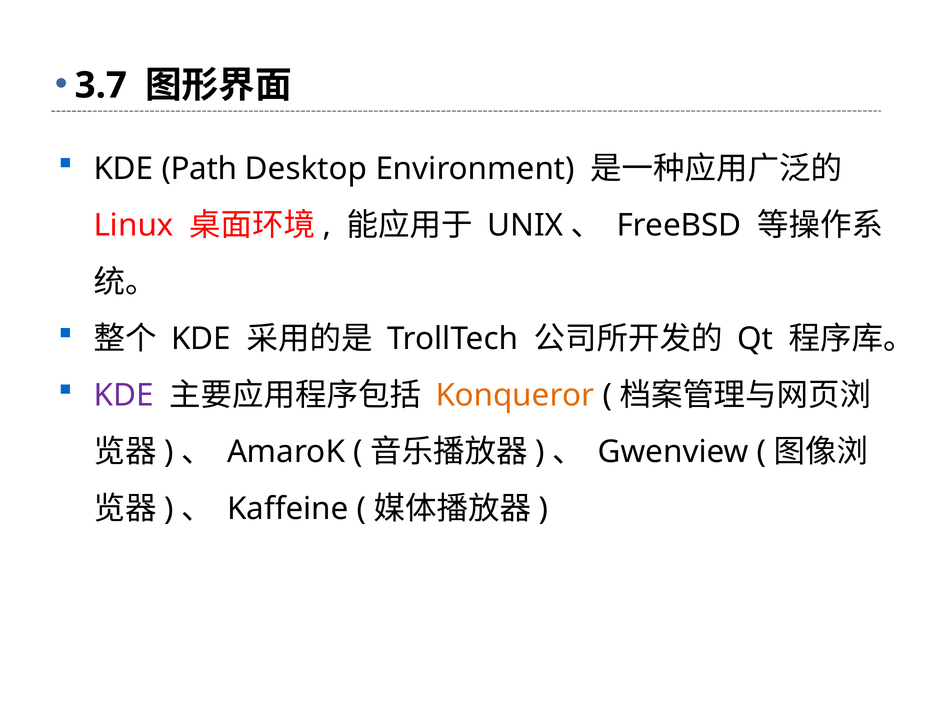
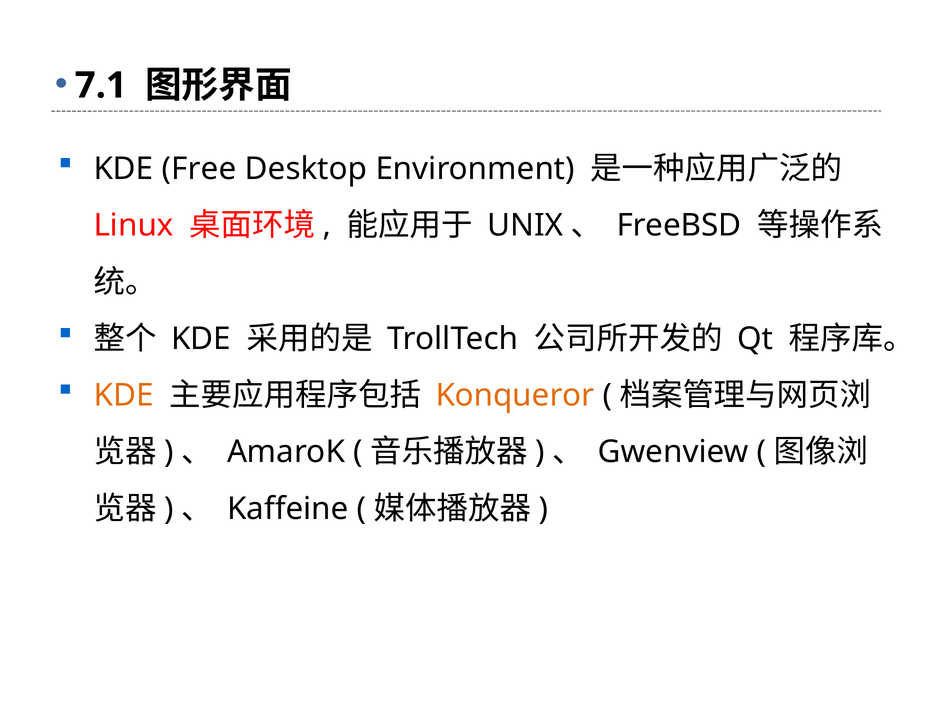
3.7: 3.7 -> 7.1
Path: Path -> Free
KDE at (124, 395) colour: purple -> orange
